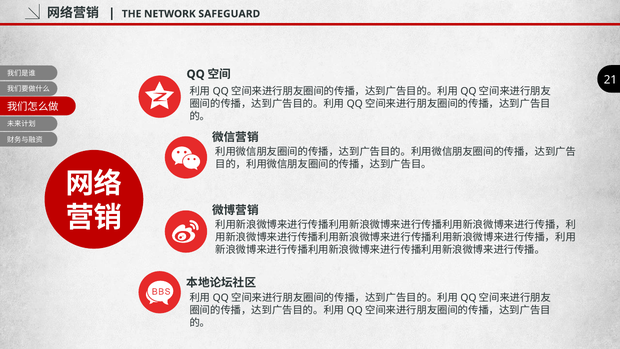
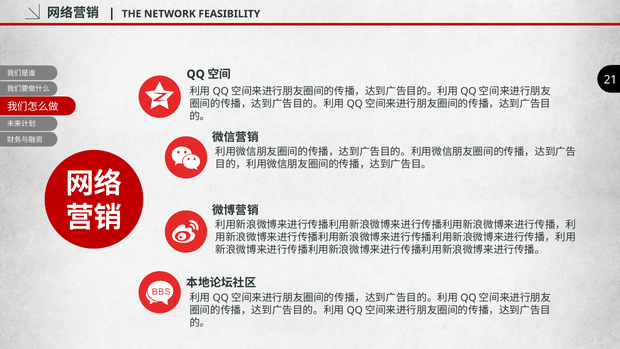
SAFEGUARD: SAFEGUARD -> FEASIBILITY
